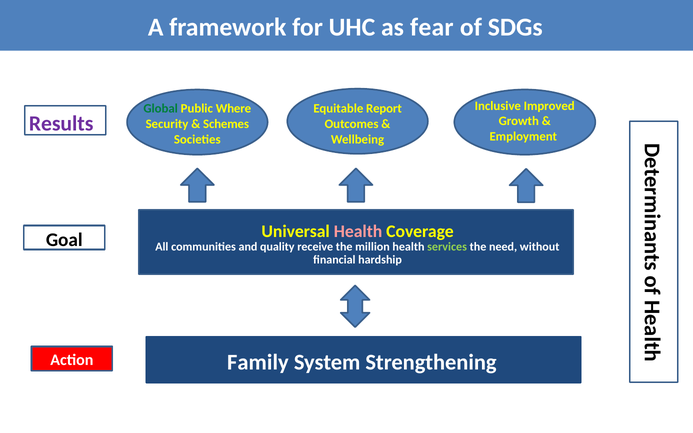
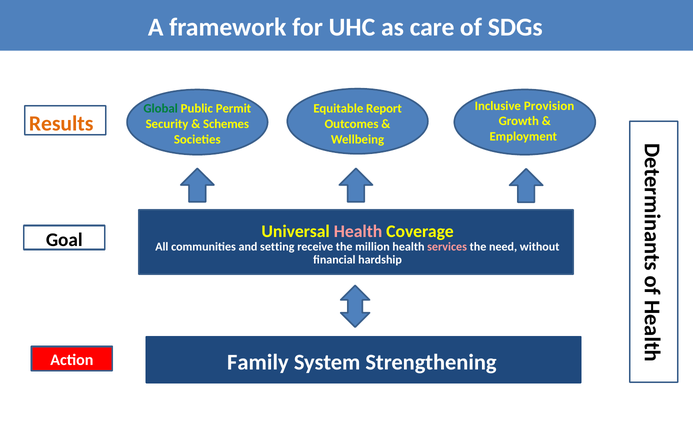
fear: fear -> care
Improved: Improved -> Provision
Where: Where -> Permit
Results colour: purple -> orange
quality: quality -> setting
services colour: light green -> pink
